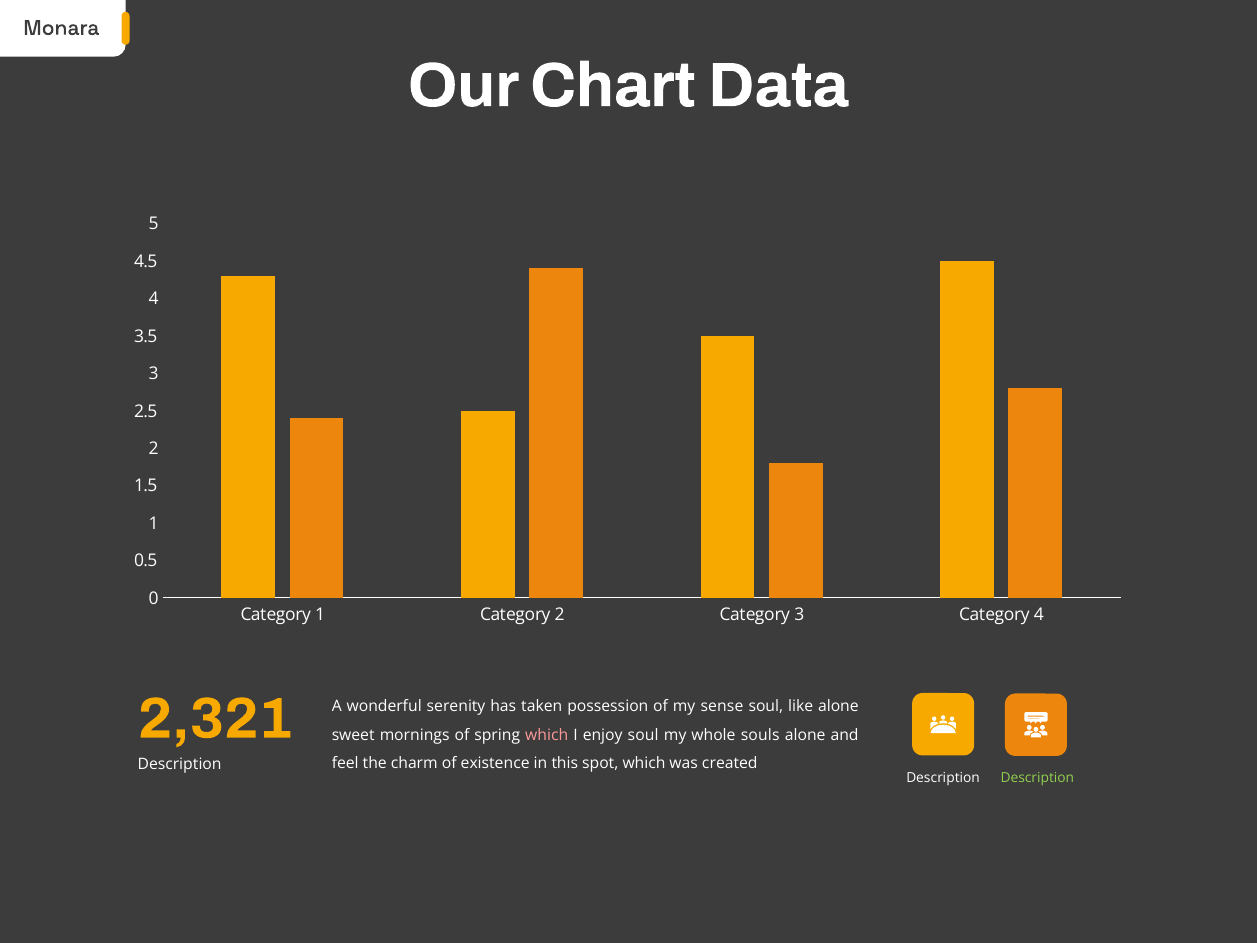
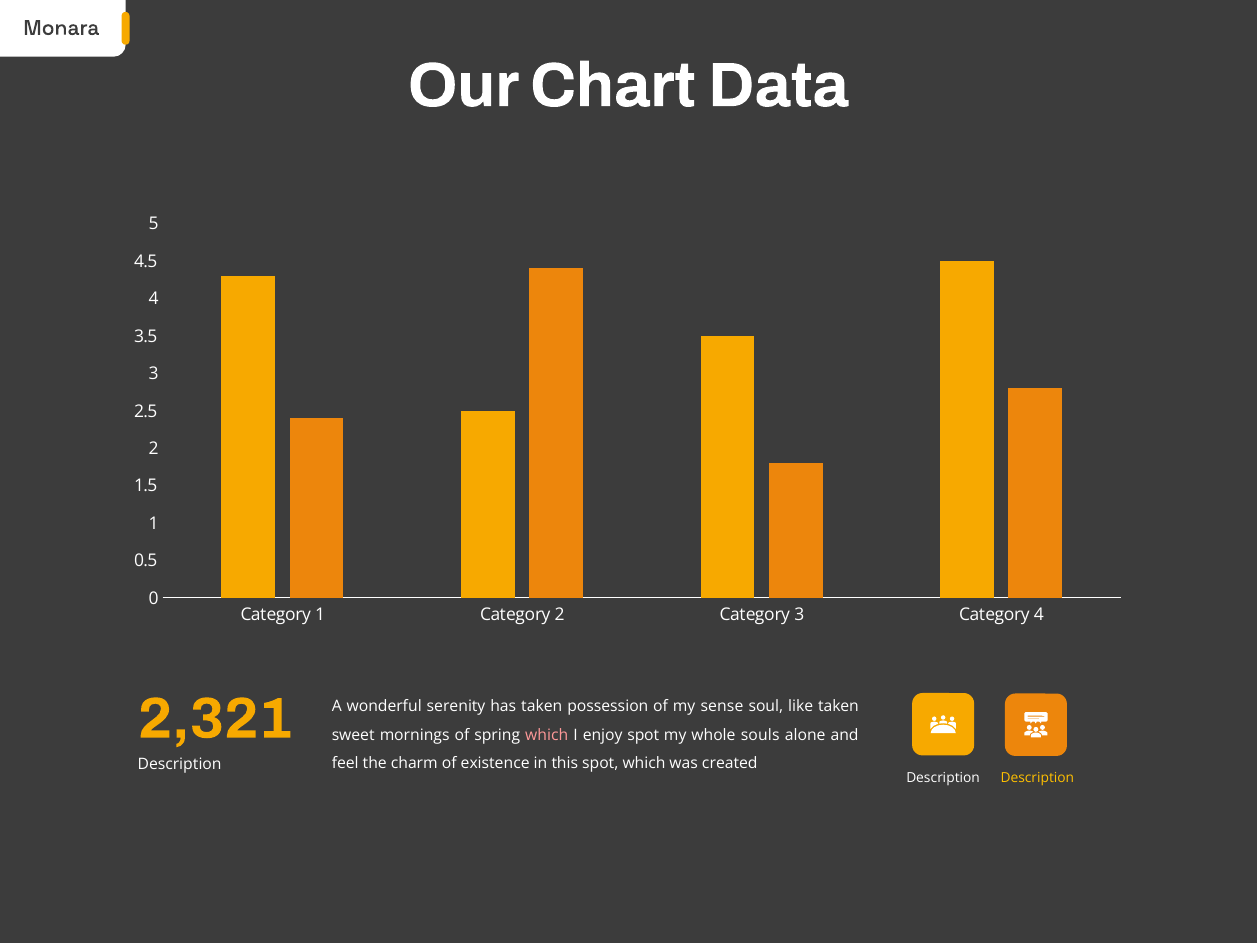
like alone: alone -> taken
enjoy soul: soul -> spot
Description at (1037, 778) colour: light green -> yellow
